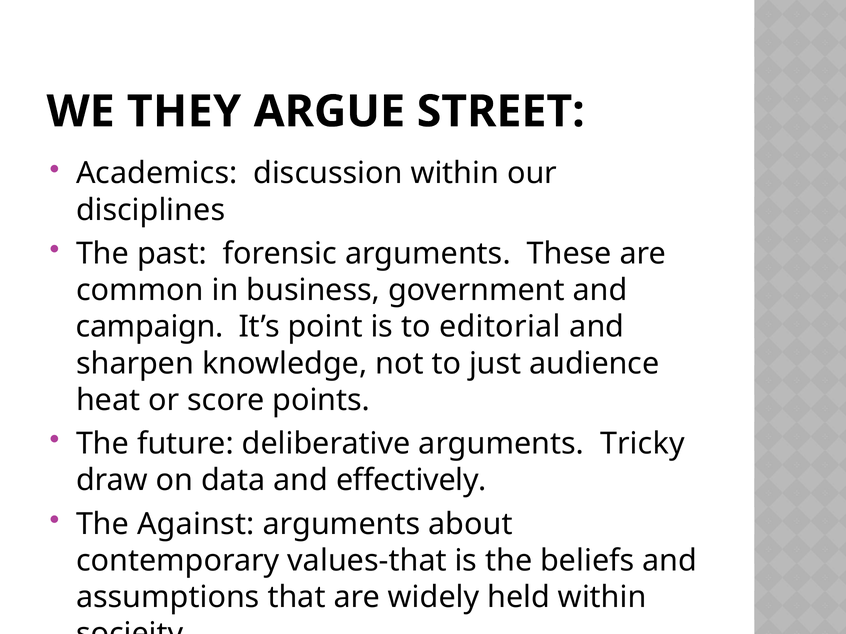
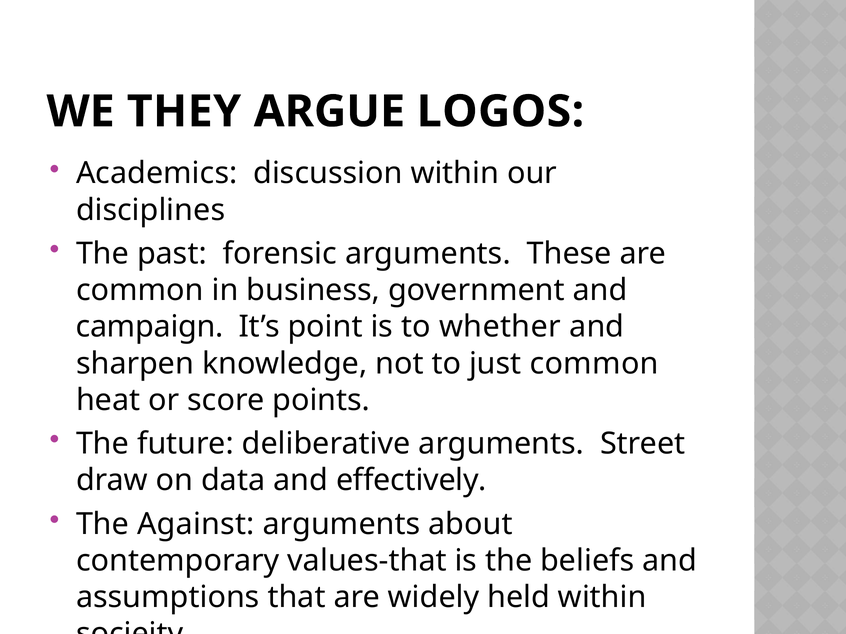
STREET: STREET -> LOGOS
editorial: editorial -> whether
just audience: audience -> common
Tricky: Tricky -> Street
